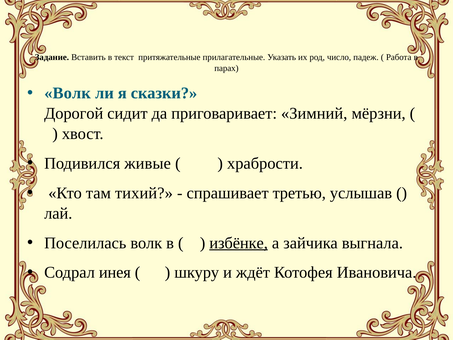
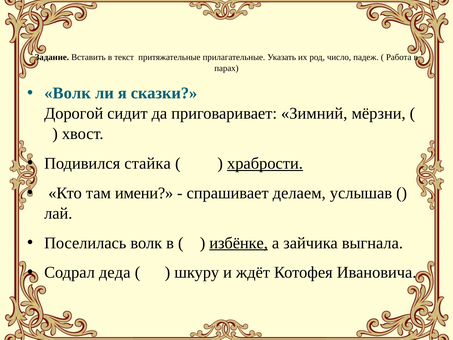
живые: живые -> стайка
храбрости underline: none -> present
тихий: тихий -> имени
третью: третью -> делаем
инея: инея -> деда
